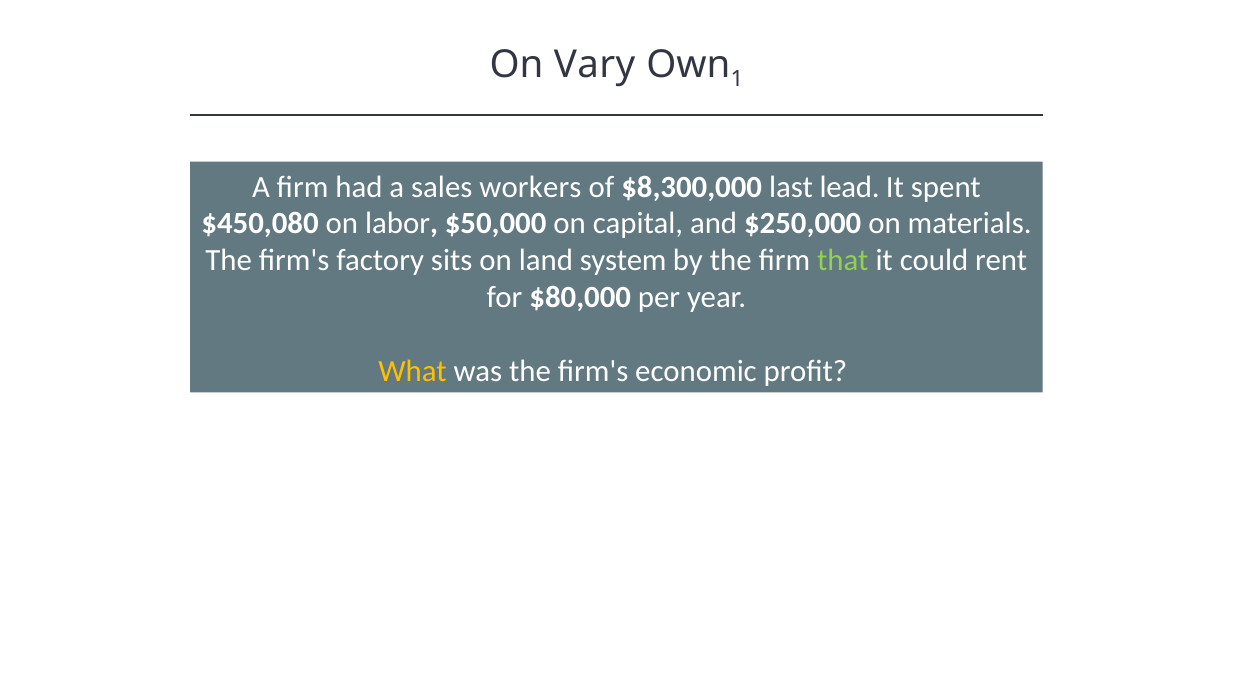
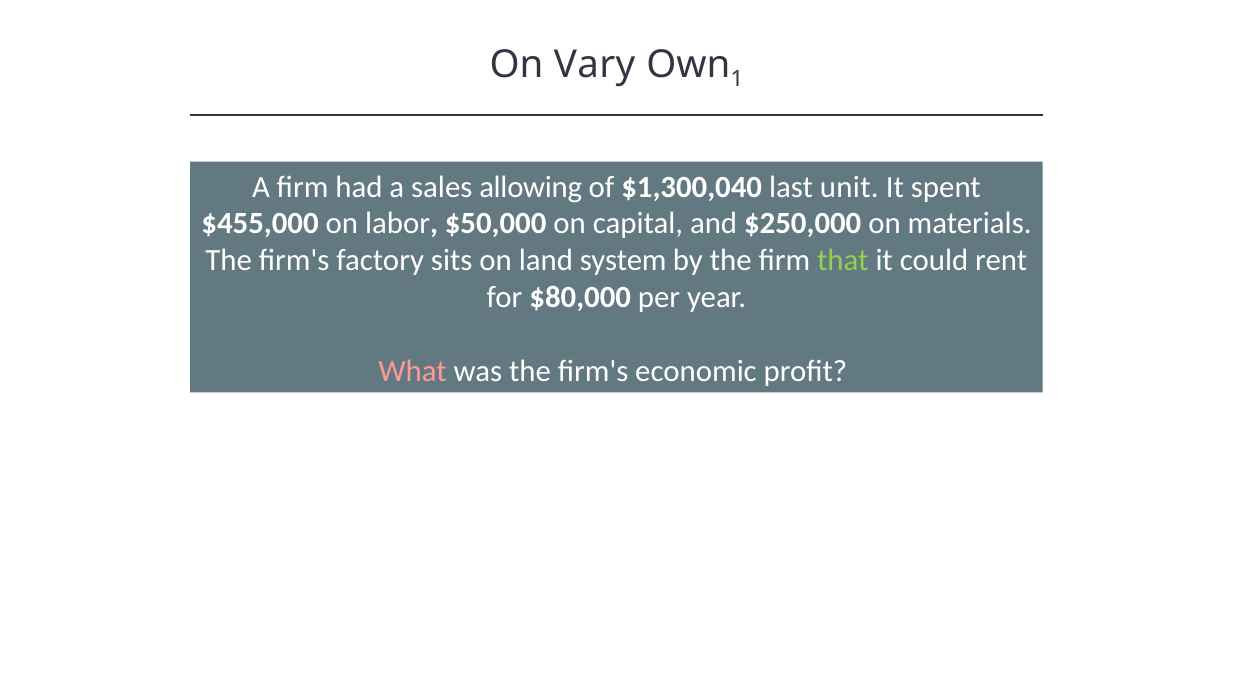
workers: workers -> allowing
$8,300,000: $8,300,000 -> $1,300,040
lead: lead -> unit
$450,080: $450,080 -> $455,000
What colour: yellow -> pink
